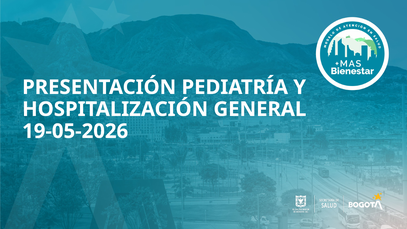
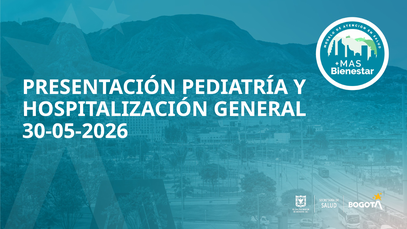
19-05-2026: 19-05-2026 -> 30-05-2026
